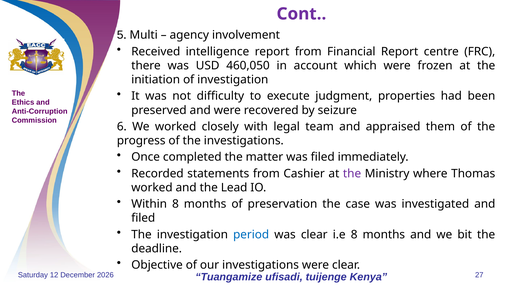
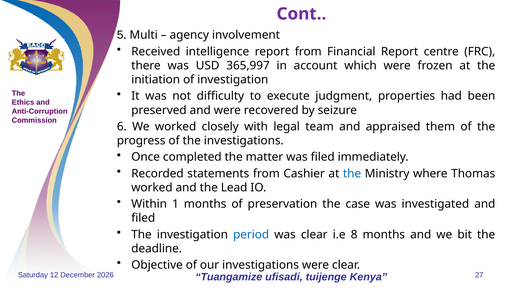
460,050: 460,050 -> 365,997
the at (352, 174) colour: purple -> blue
Within 8: 8 -> 1
